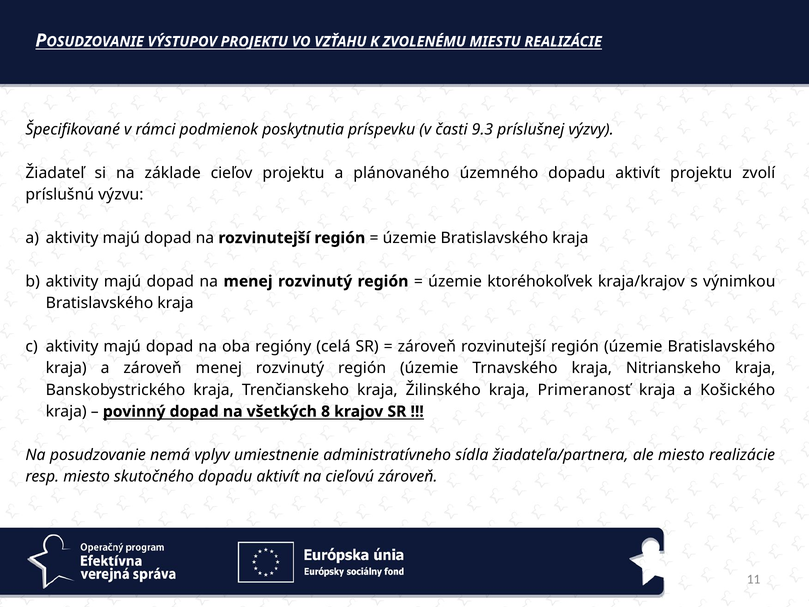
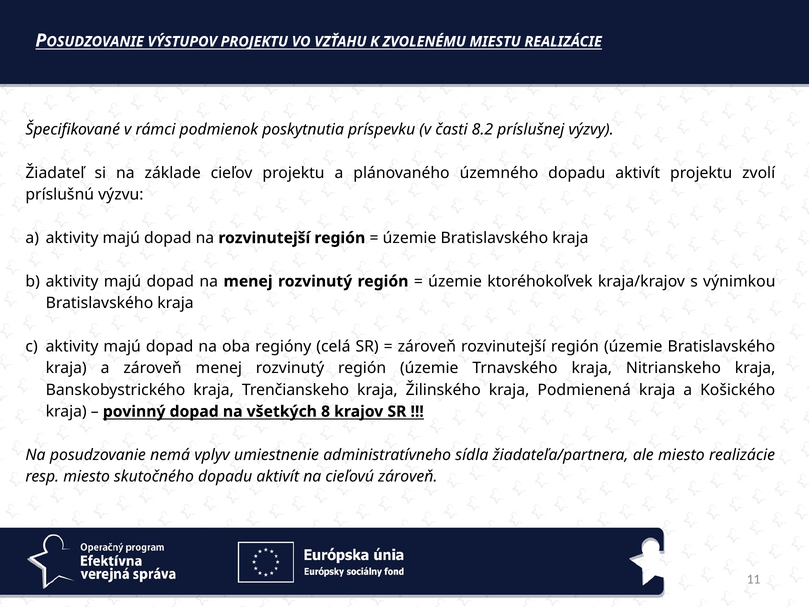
9.3: 9.3 -> 8.2
Primeranosť: Primeranosť -> Podmienená
